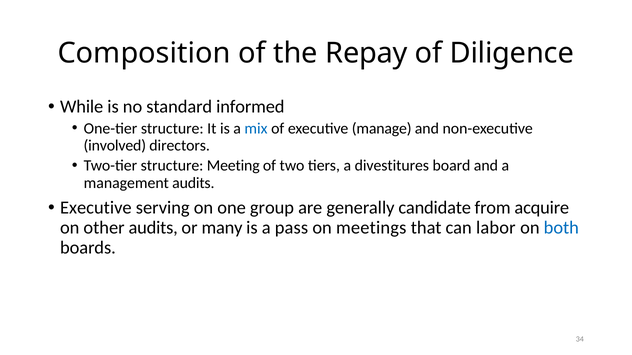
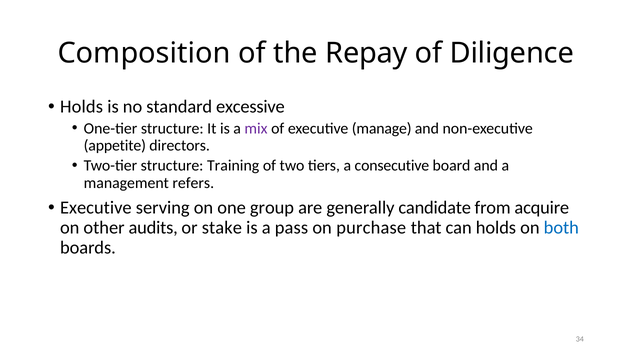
While at (82, 107): While -> Holds
informed: informed -> excessive
mix colour: blue -> purple
involved: involved -> appetite
Meeting: Meeting -> Training
divestitures: divestitures -> consecutive
management audits: audits -> refers
many: many -> stake
meetings: meetings -> purchase
can labor: labor -> holds
